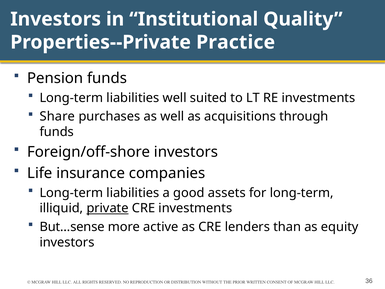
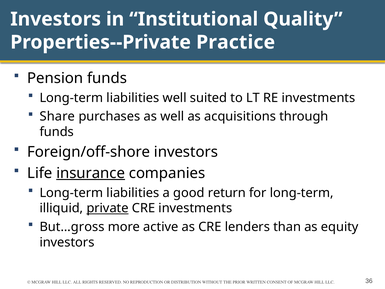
insurance underline: none -> present
assets: assets -> return
But…sense: But…sense -> But…gross
